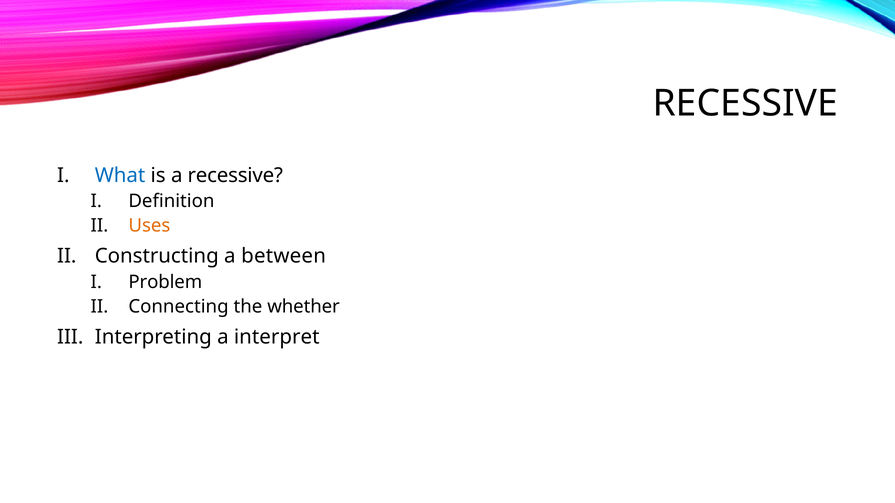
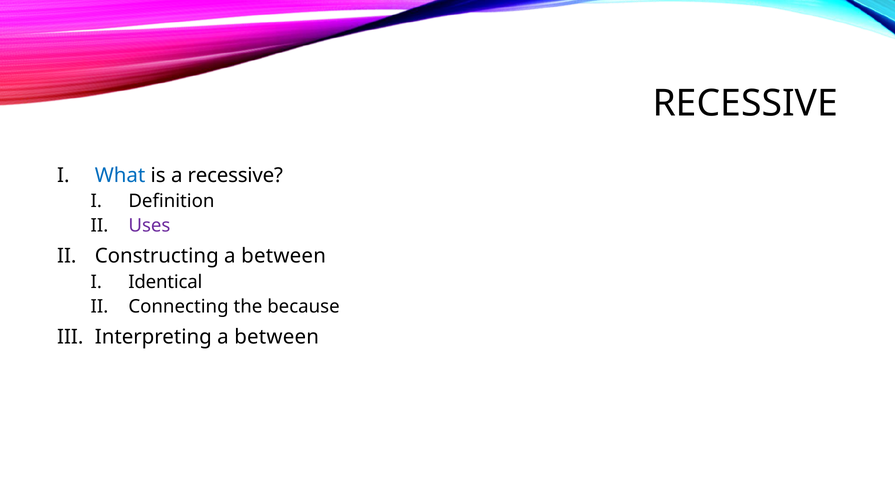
Uses colour: orange -> purple
Problem: Problem -> Identical
whether: whether -> because
Interpreting a interpret: interpret -> between
